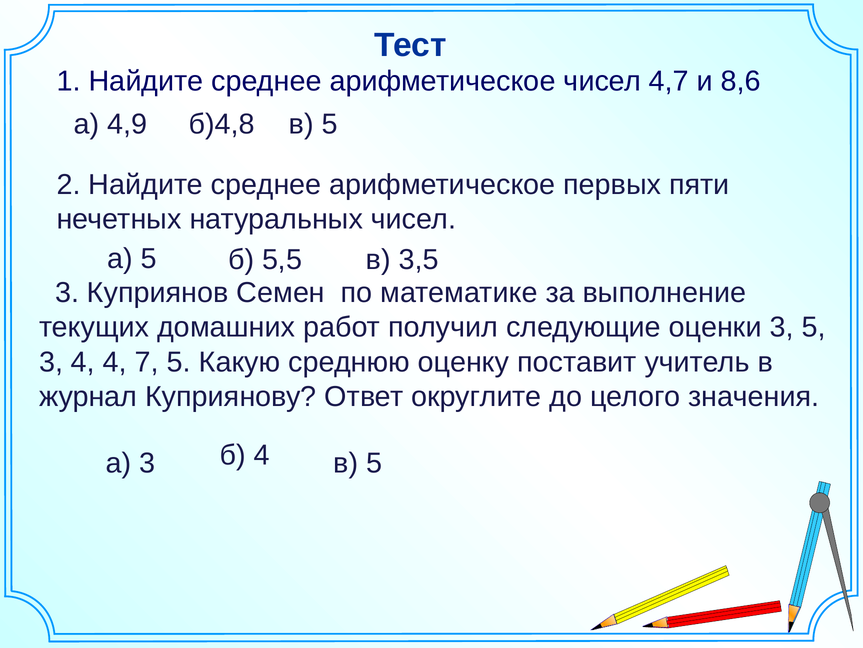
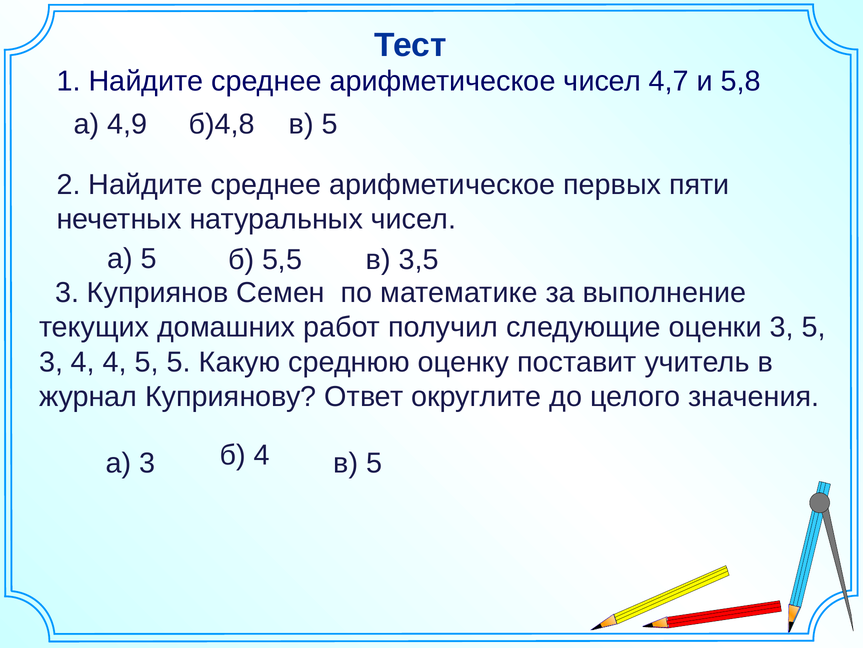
8,6: 8,6 -> 5,8
4 7: 7 -> 5
